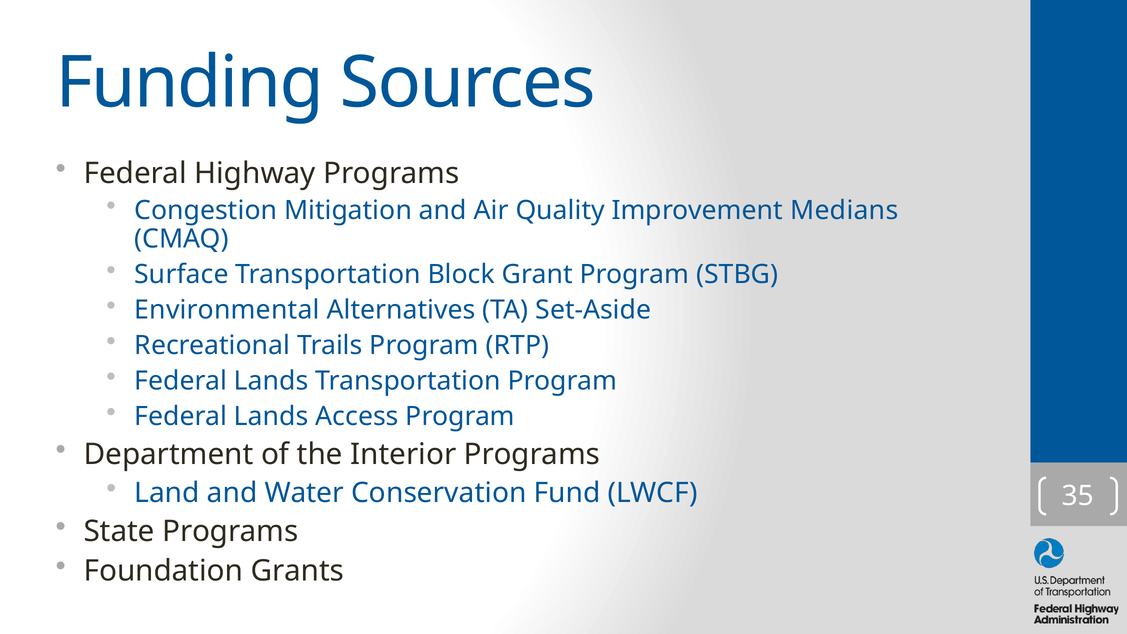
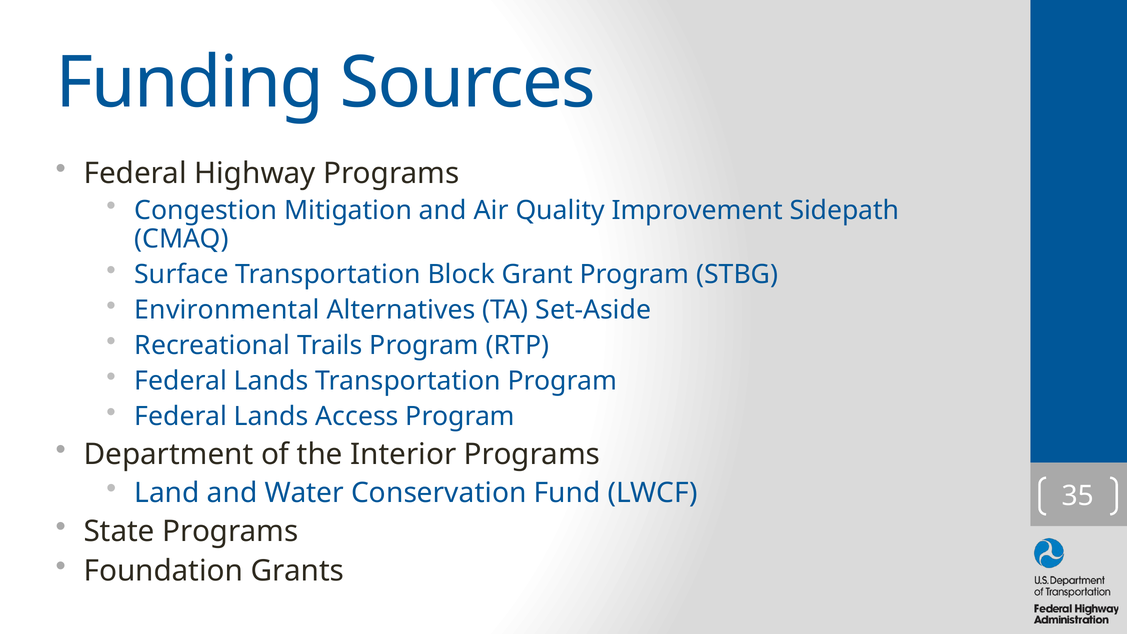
Medians: Medians -> Sidepath
